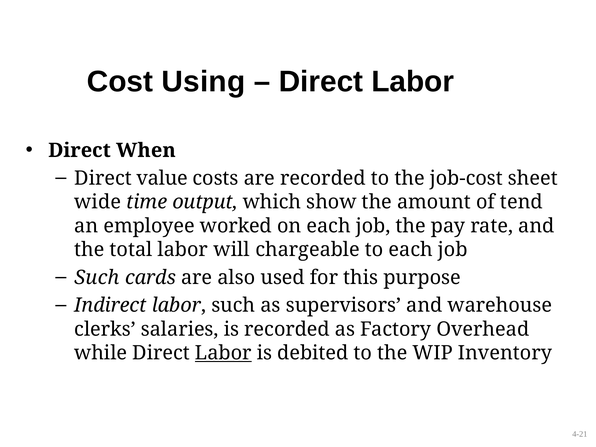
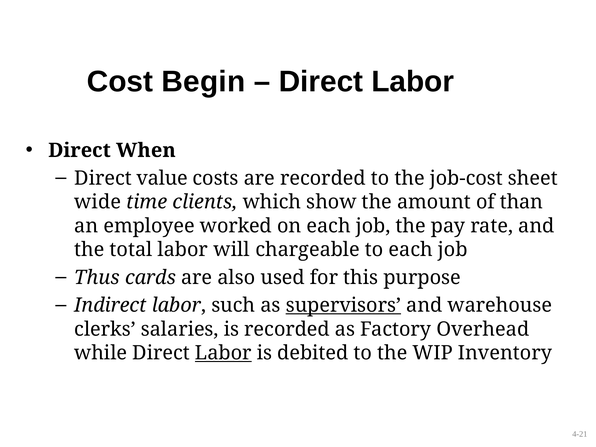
Using: Using -> Begin
output: output -> clients
tend: tend -> than
Such at (97, 278): Such -> Thus
supervisors underline: none -> present
